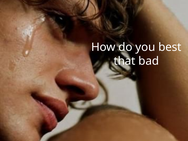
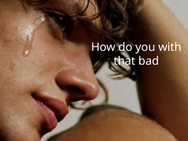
best: best -> with
